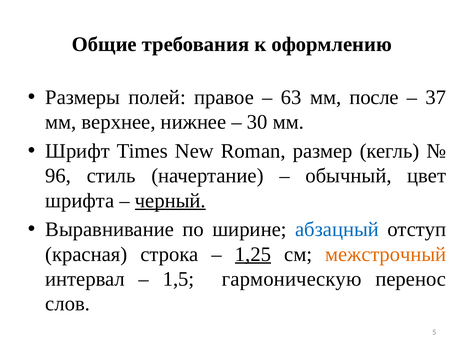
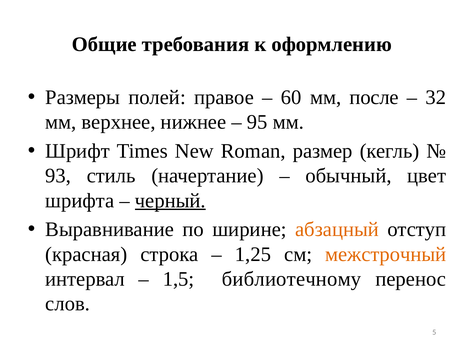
63: 63 -> 60
37: 37 -> 32
30: 30 -> 95
96: 96 -> 93
абзацный colour: blue -> orange
1,25 underline: present -> none
гармоническую: гармоническую -> библиотечному
